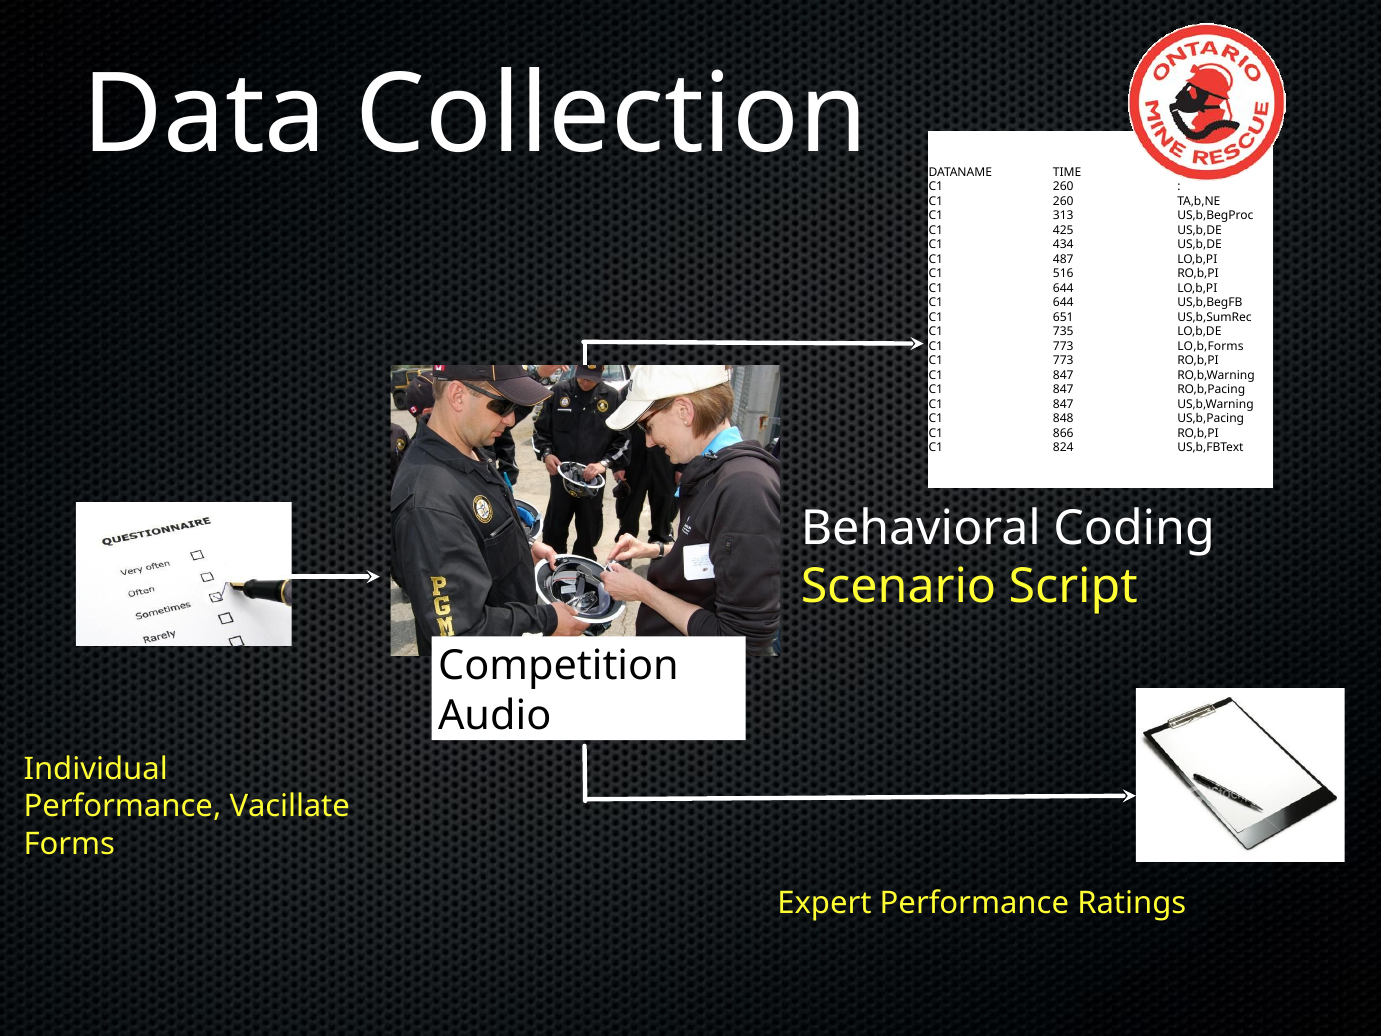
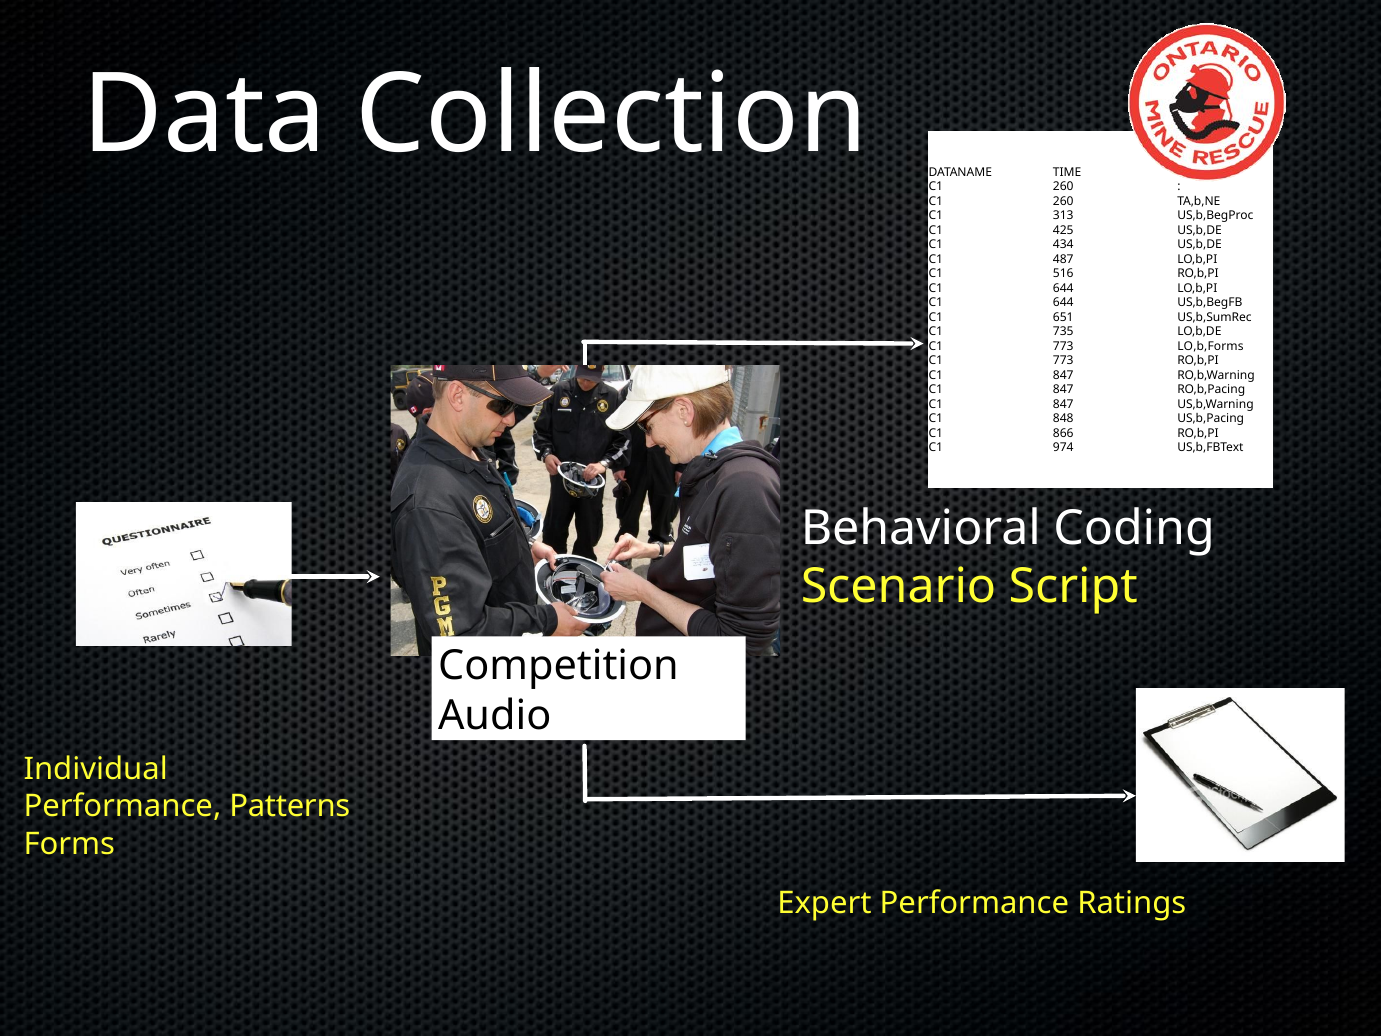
824: 824 -> 974
Vacillate: Vacillate -> Patterns
